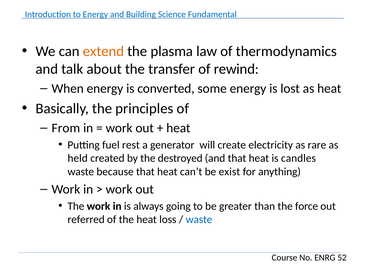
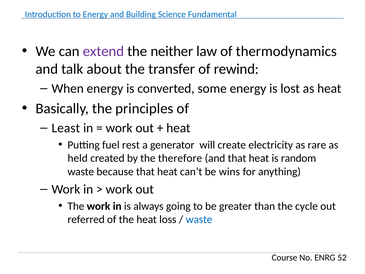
extend colour: orange -> purple
plasma: plasma -> neither
From: From -> Least
destroyed: destroyed -> therefore
candles: candles -> random
exist: exist -> wins
force: force -> cycle
